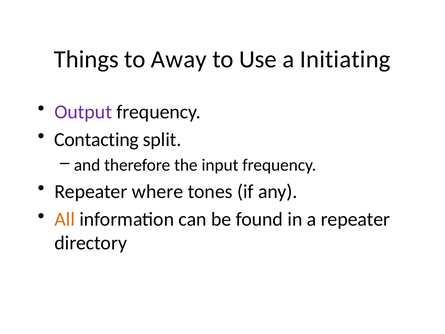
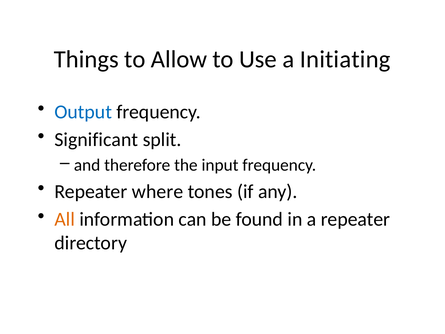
Away: Away -> Allow
Output colour: purple -> blue
Contacting: Contacting -> Significant
